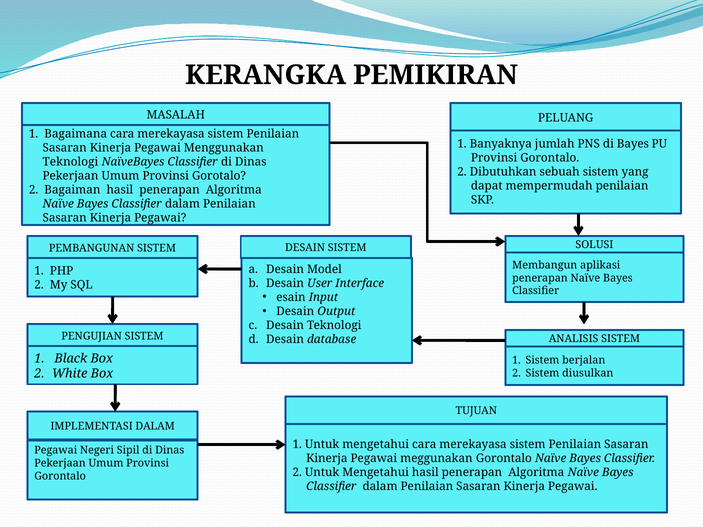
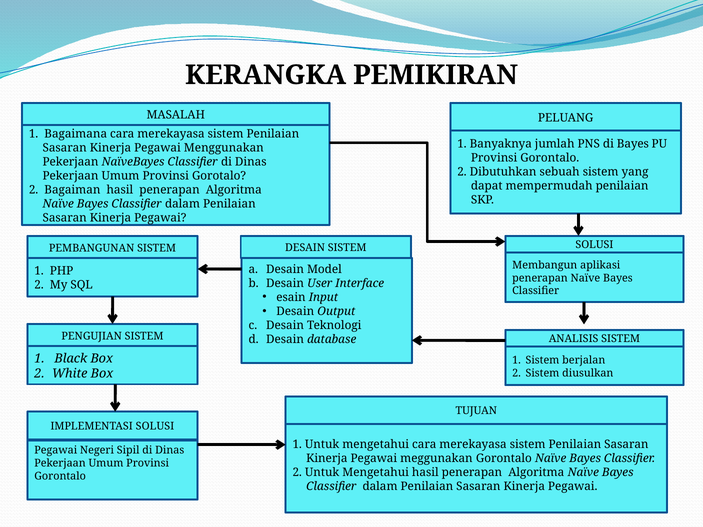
Teknologi at (70, 162): Teknologi -> Pekerjaan
IMPLEMENTASI DALAM: DALAM -> SOLUSI
